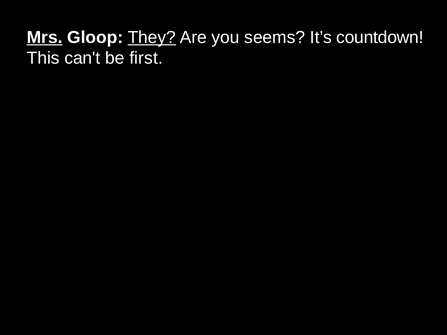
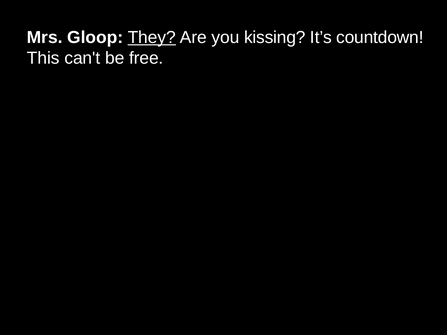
Mrs underline: present -> none
seems: seems -> kissing
first: first -> free
